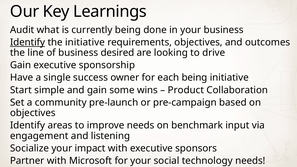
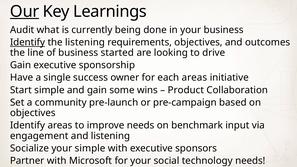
Our underline: none -> present
the initiative: initiative -> listening
desired: desired -> started
each being: being -> areas
your impact: impact -> simple
